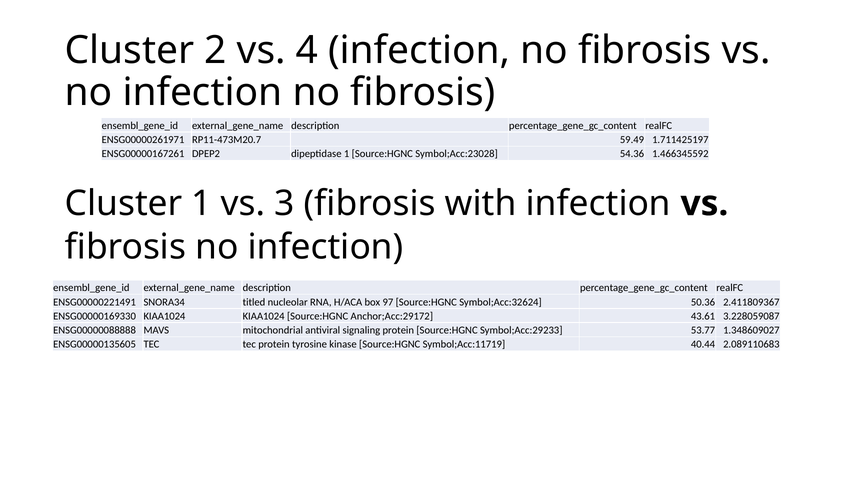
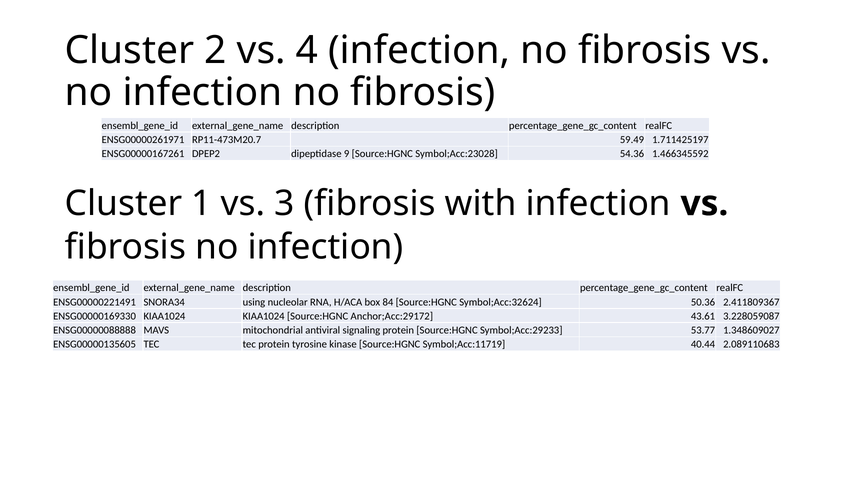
dipeptidase 1: 1 -> 9
titled: titled -> using
97: 97 -> 84
